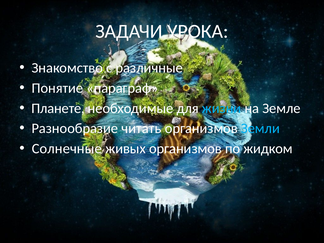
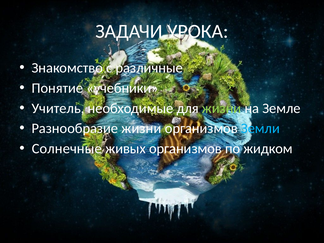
параграф: параграф -> учебники
Планете: Планете -> Учитель
жизни at (222, 108) colour: light blue -> light green
Разнообразие читать: читать -> жизни
